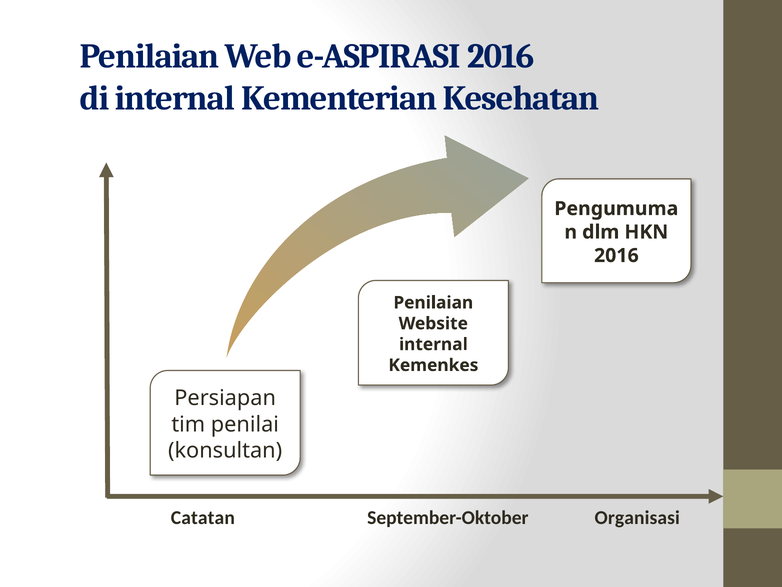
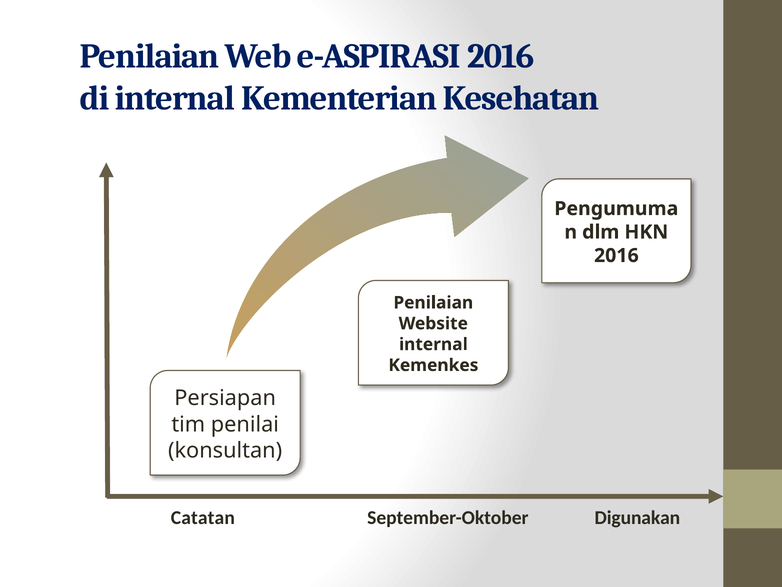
Organisasi: Organisasi -> Digunakan
